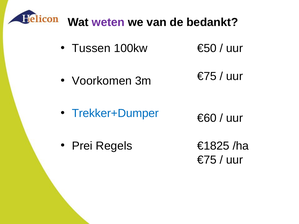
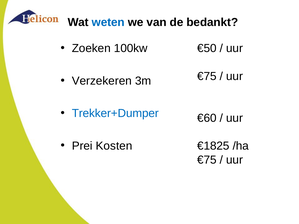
weten colour: purple -> blue
Tussen: Tussen -> Zoeken
Voorkomen: Voorkomen -> Verzekeren
Regels: Regels -> Kosten
